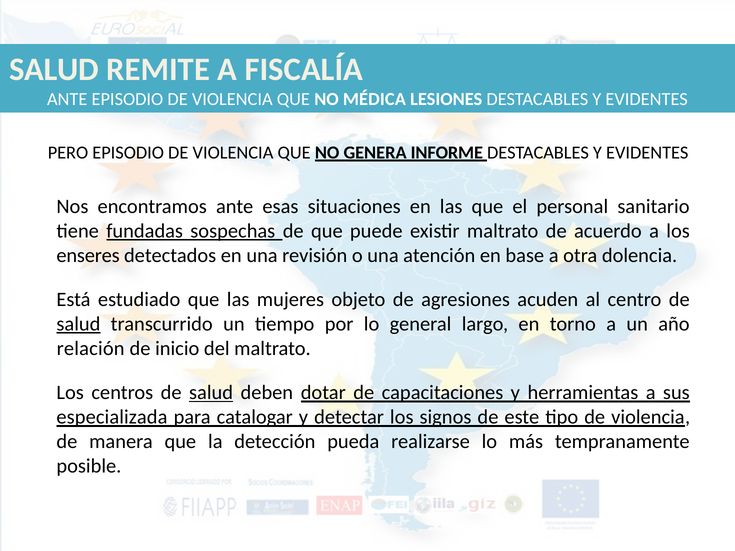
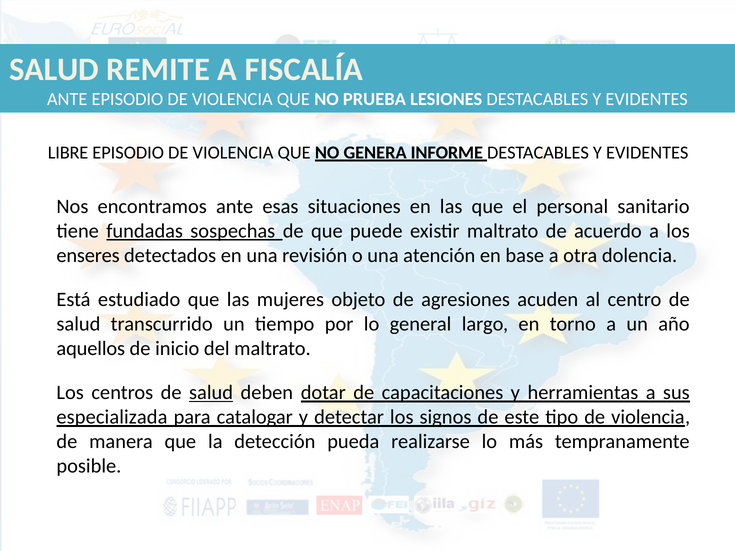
MÉDICA: MÉDICA -> PRUEBA
PERO: PERO -> LIBRE
salud at (78, 324) underline: present -> none
relación: relación -> aquellos
